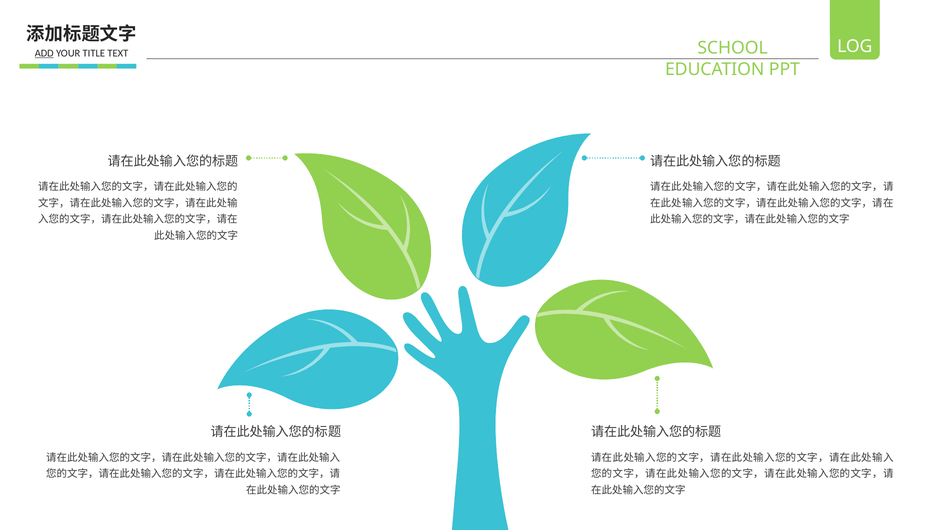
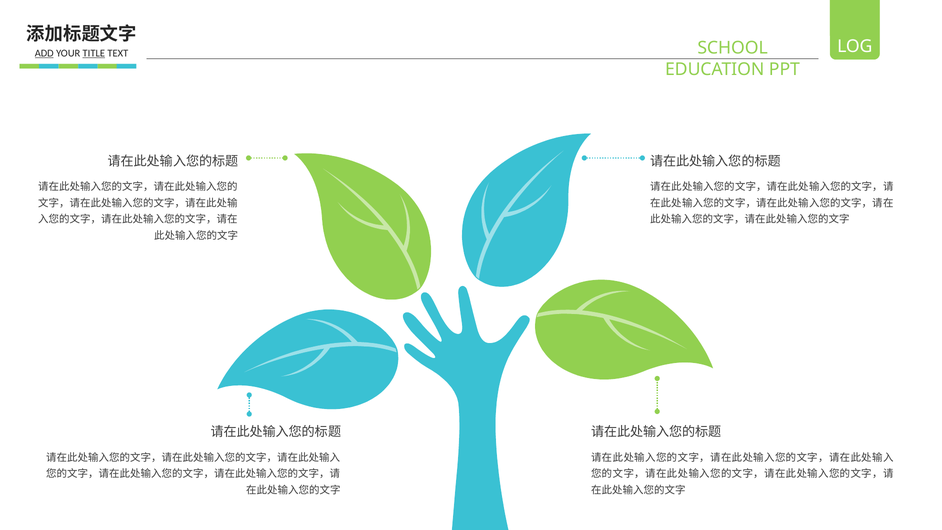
TITLE underline: none -> present
